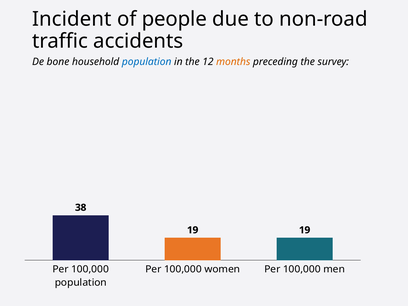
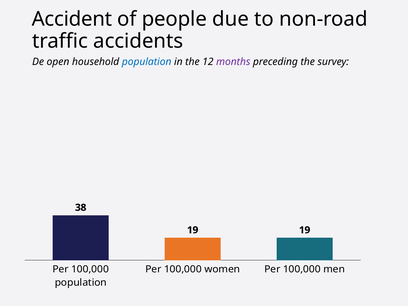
Incident: Incident -> Accident
bone: bone -> open
months colour: orange -> purple
